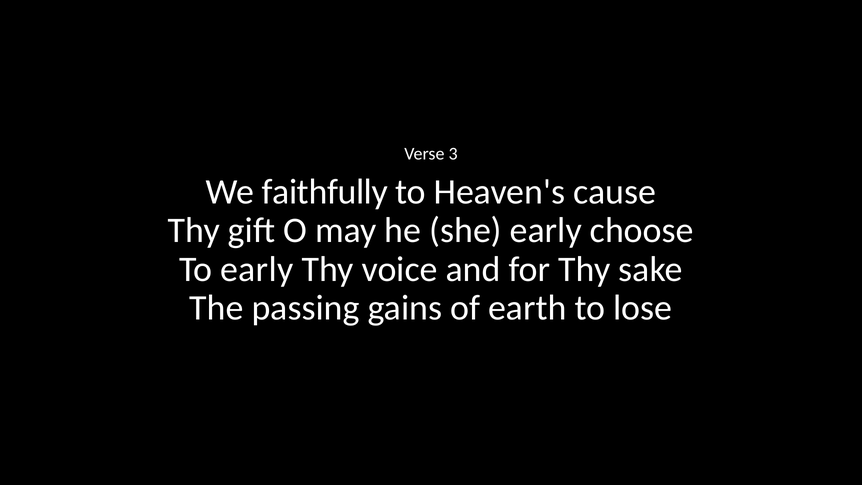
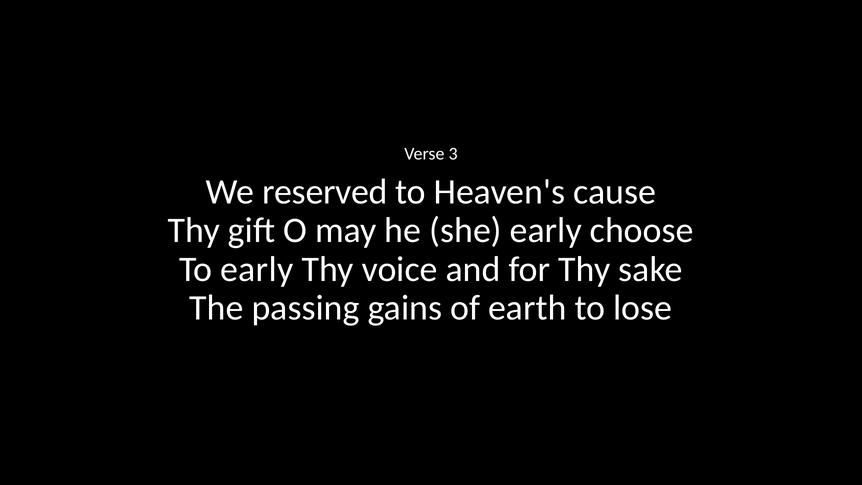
faithfully: faithfully -> reserved
